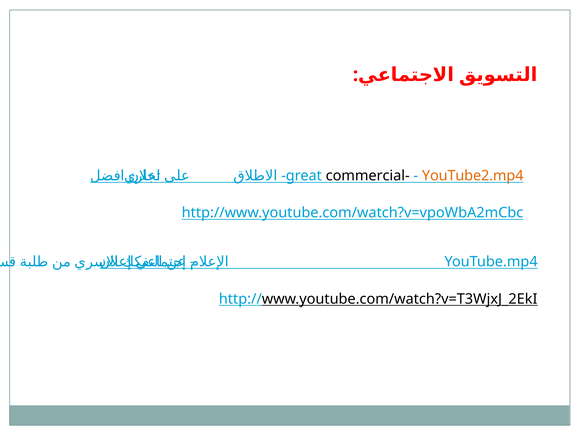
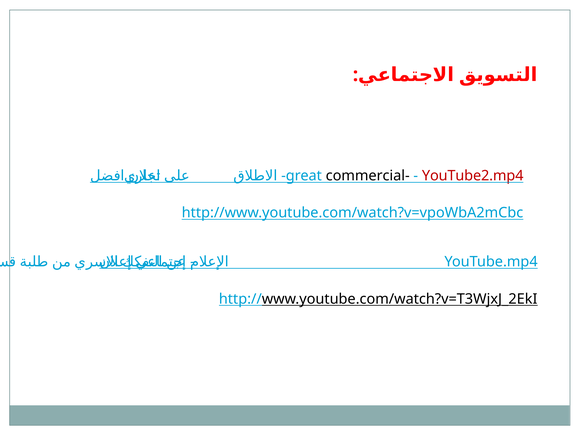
YouTube2.mp4 colour: orange -> red
